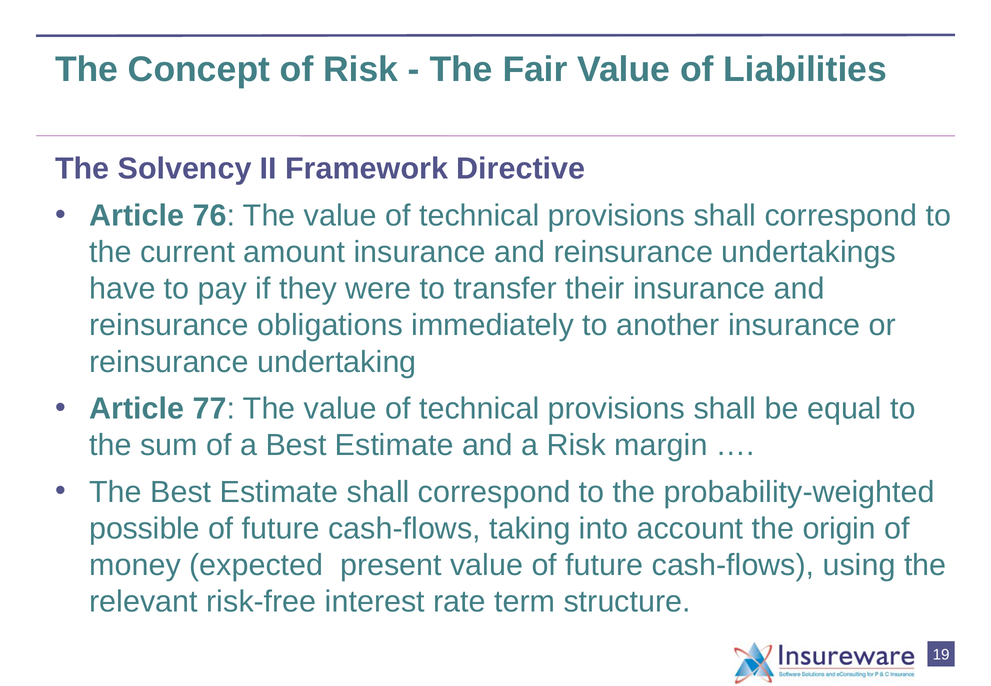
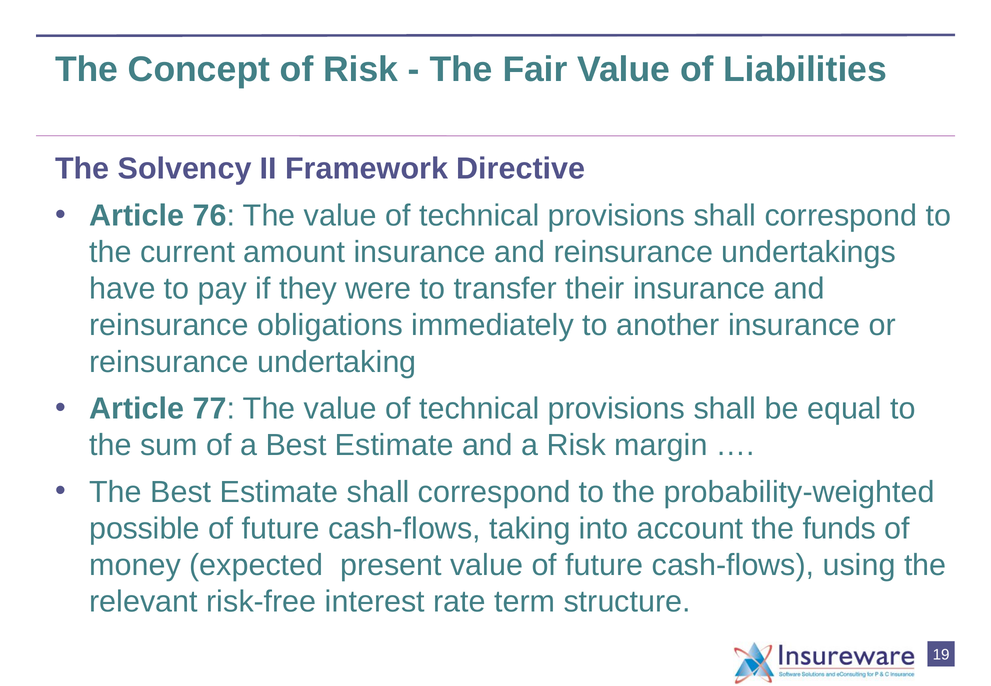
origin: origin -> funds
